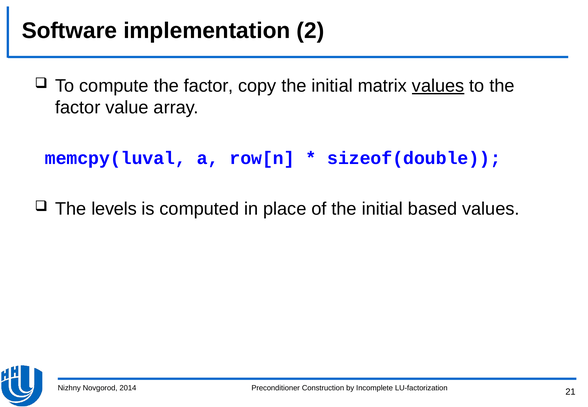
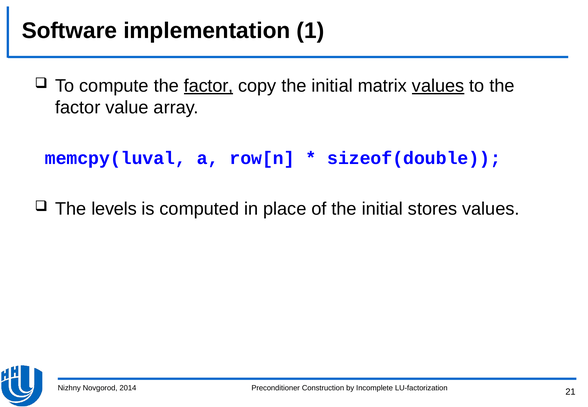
2: 2 -> 1
factor at (209, 86) underline: none -> present
based: based -> stores
